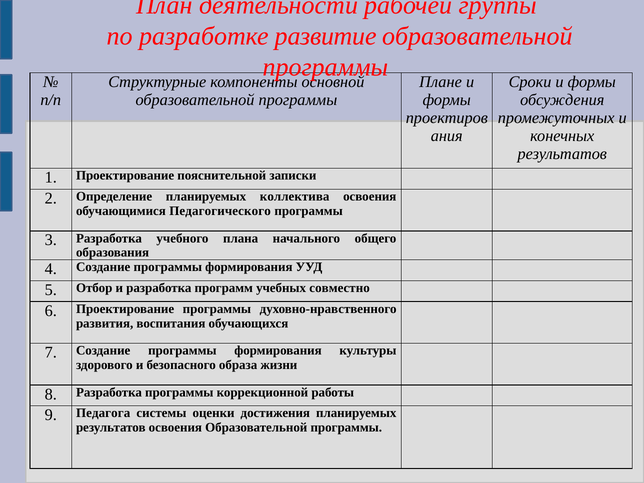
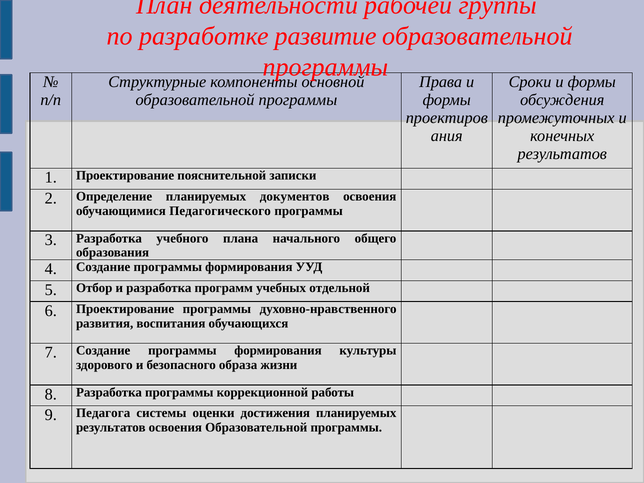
Плане: Плане -> Права
коллектива: коллектива -> документов
совместно: совместно -> отдельной
